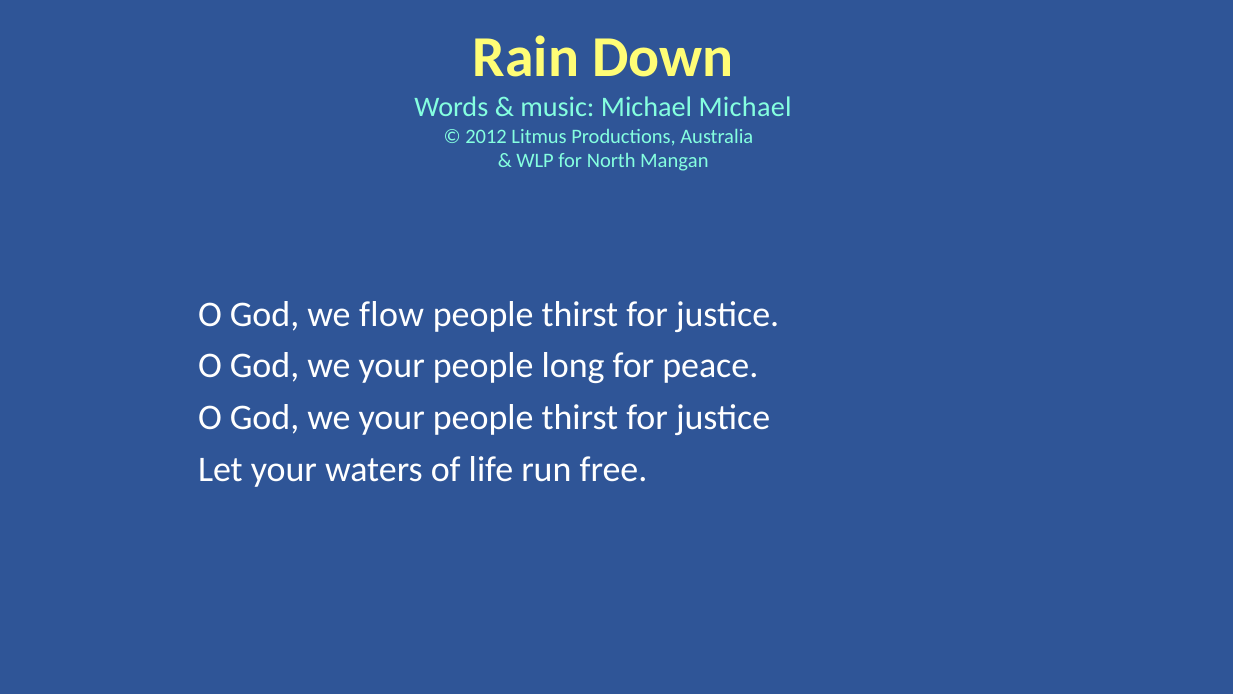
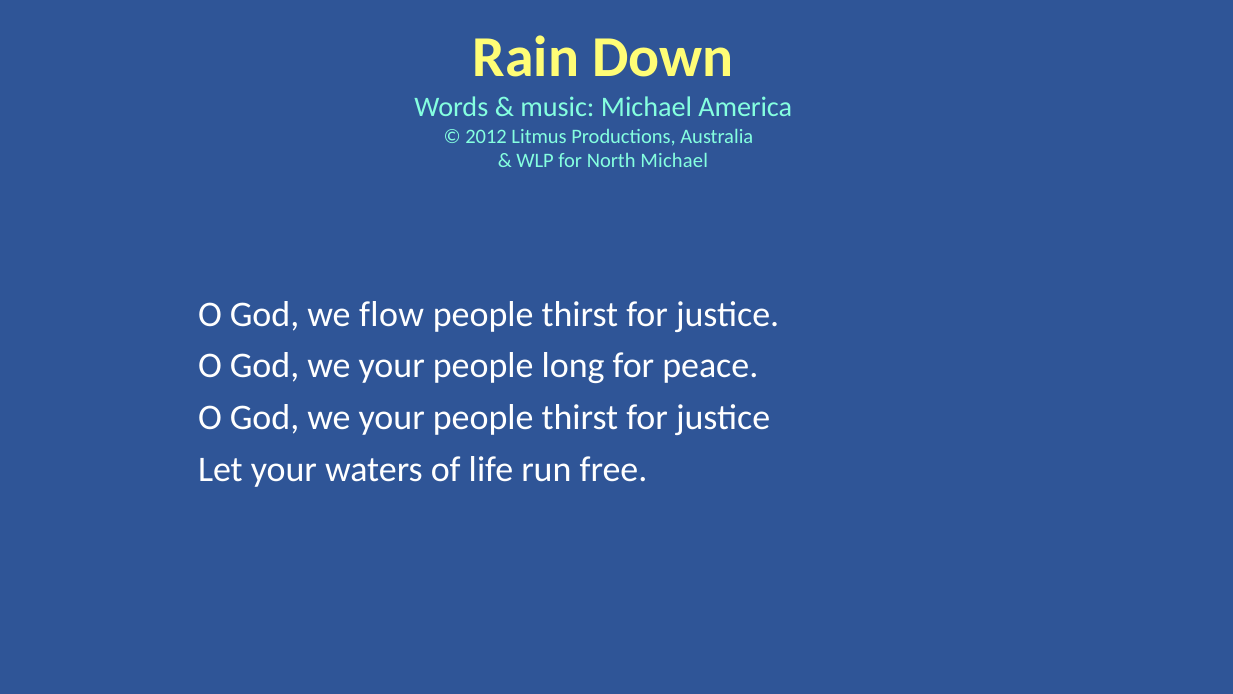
Michael Michael: Michael -> America
North Mangan: Mangan -> Michael
